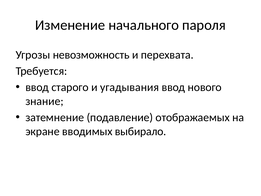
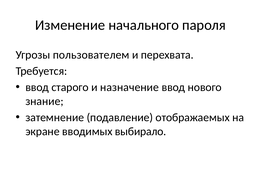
невозможность: невозможность -> пользователем
угадывания: угадывания -> назначение
